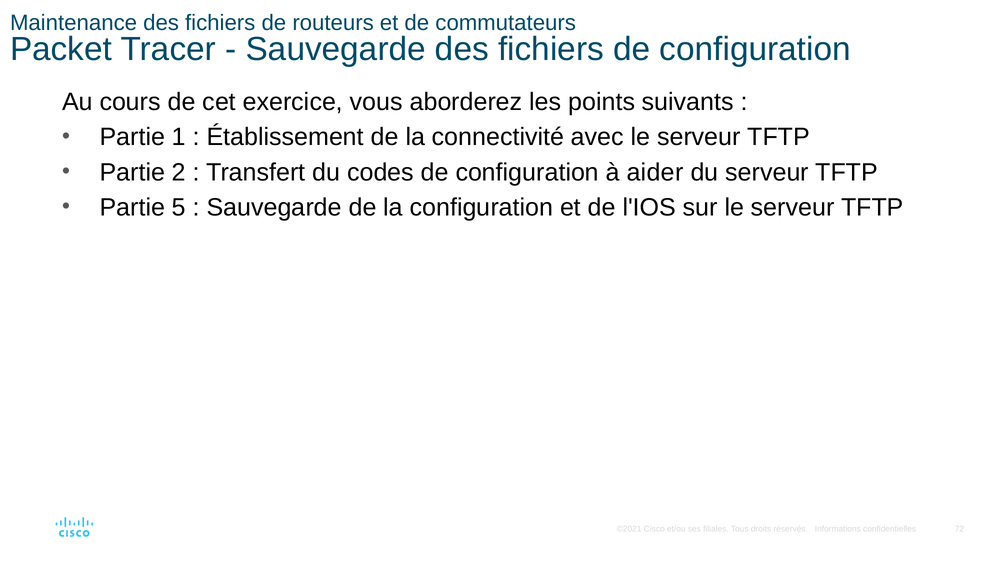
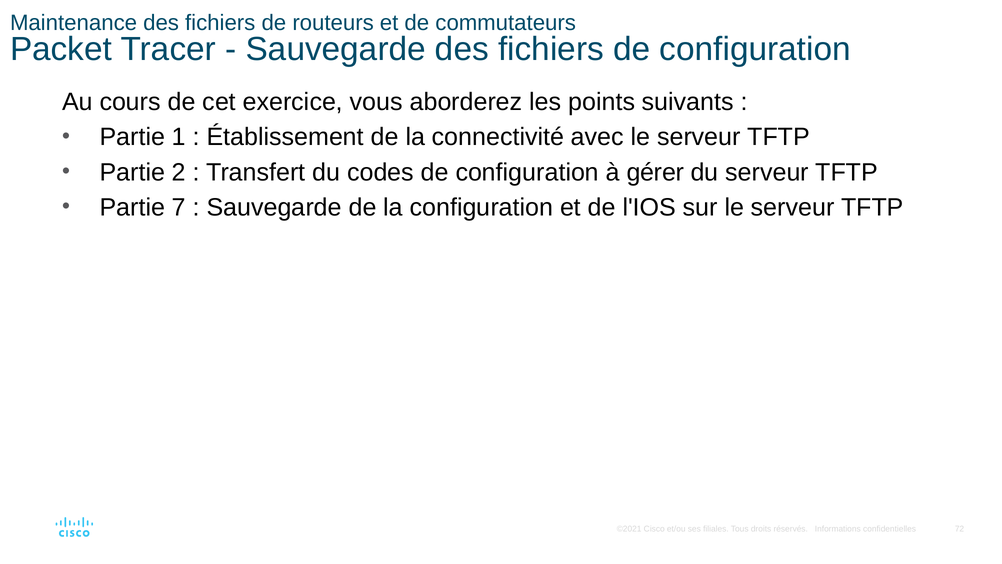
aider: aider -> gérer
5: 5 -> 7
